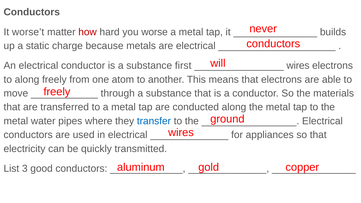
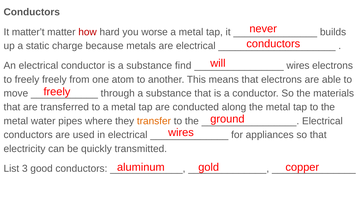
worse’t: worse’t -> matter’t
first: first -> find
to along: along -> freely
transfer colour: blue -> orange
